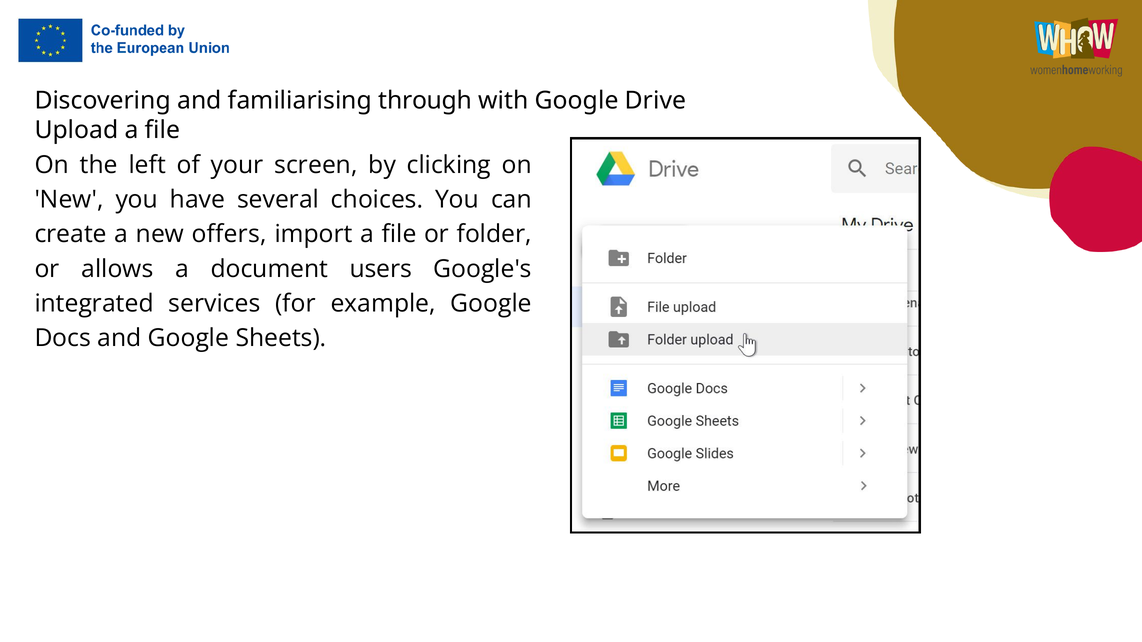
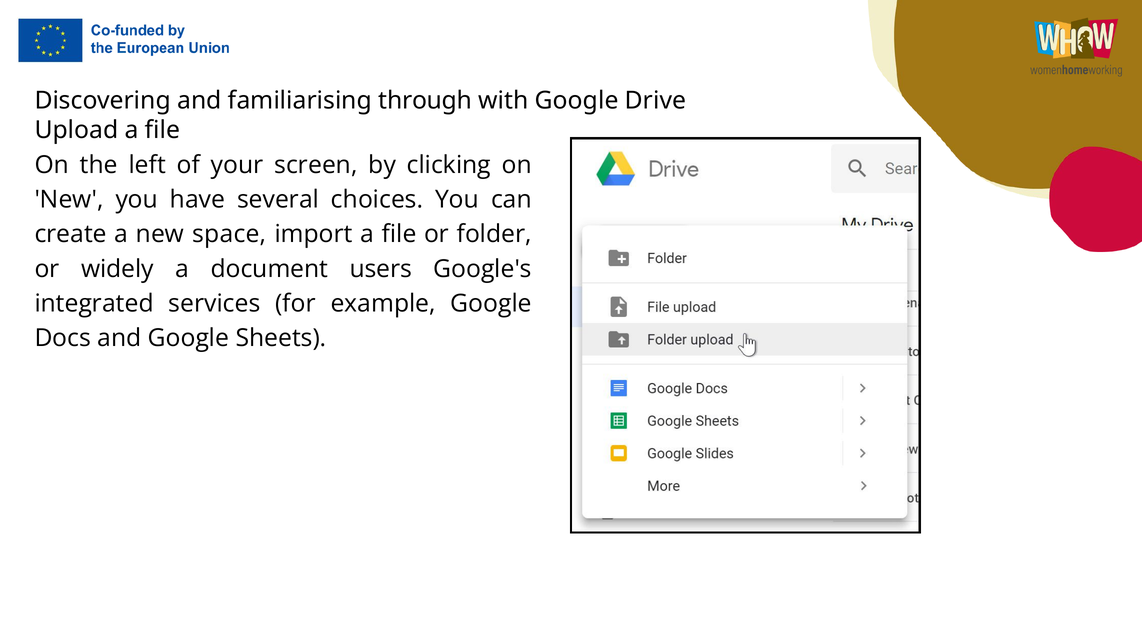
offers: offers -> space
allows: allows -> widely
